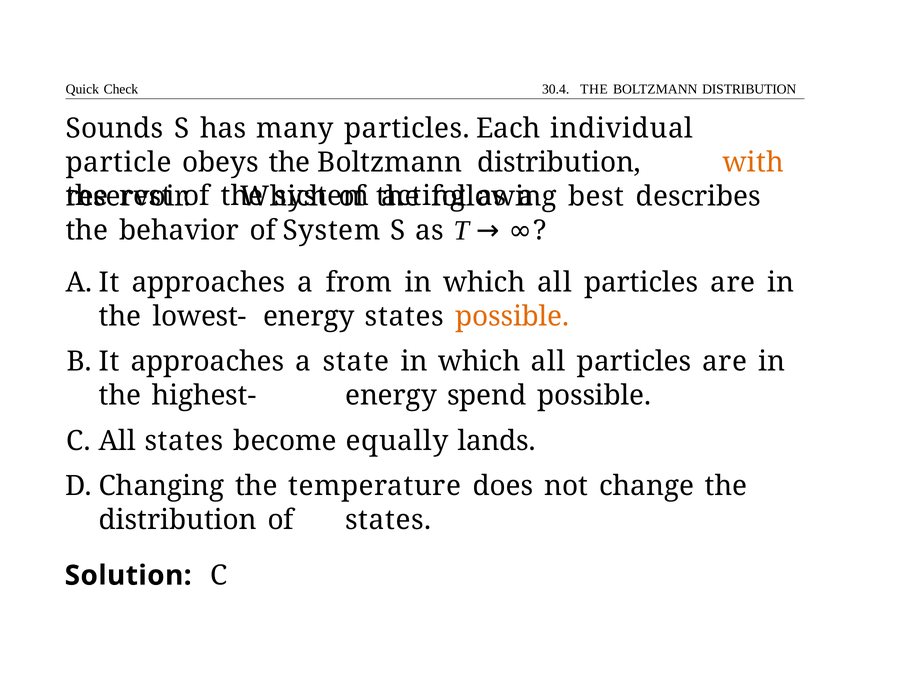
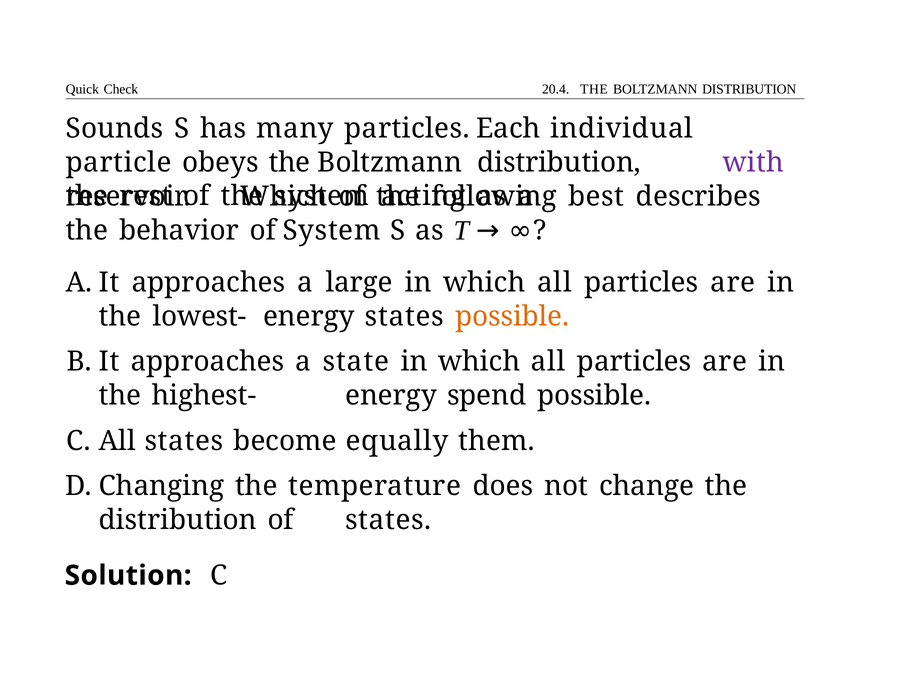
30.4: 30.4 -> 20.4
with colour: orange -> purple
from: from -> large
lands: lands -> them
